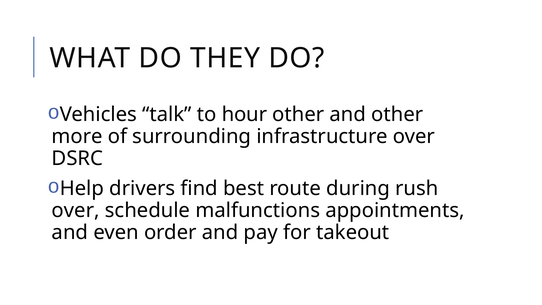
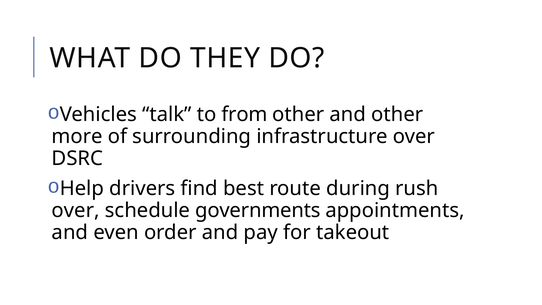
hour: hour -> from
malfunctions: malfunctions -> governments
